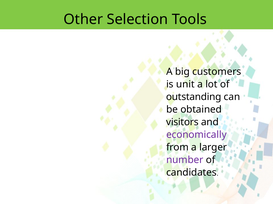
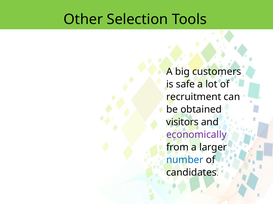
unit: unit -> safe
outstanding: outstanding -> recruitment
number colour: purple -> blue
